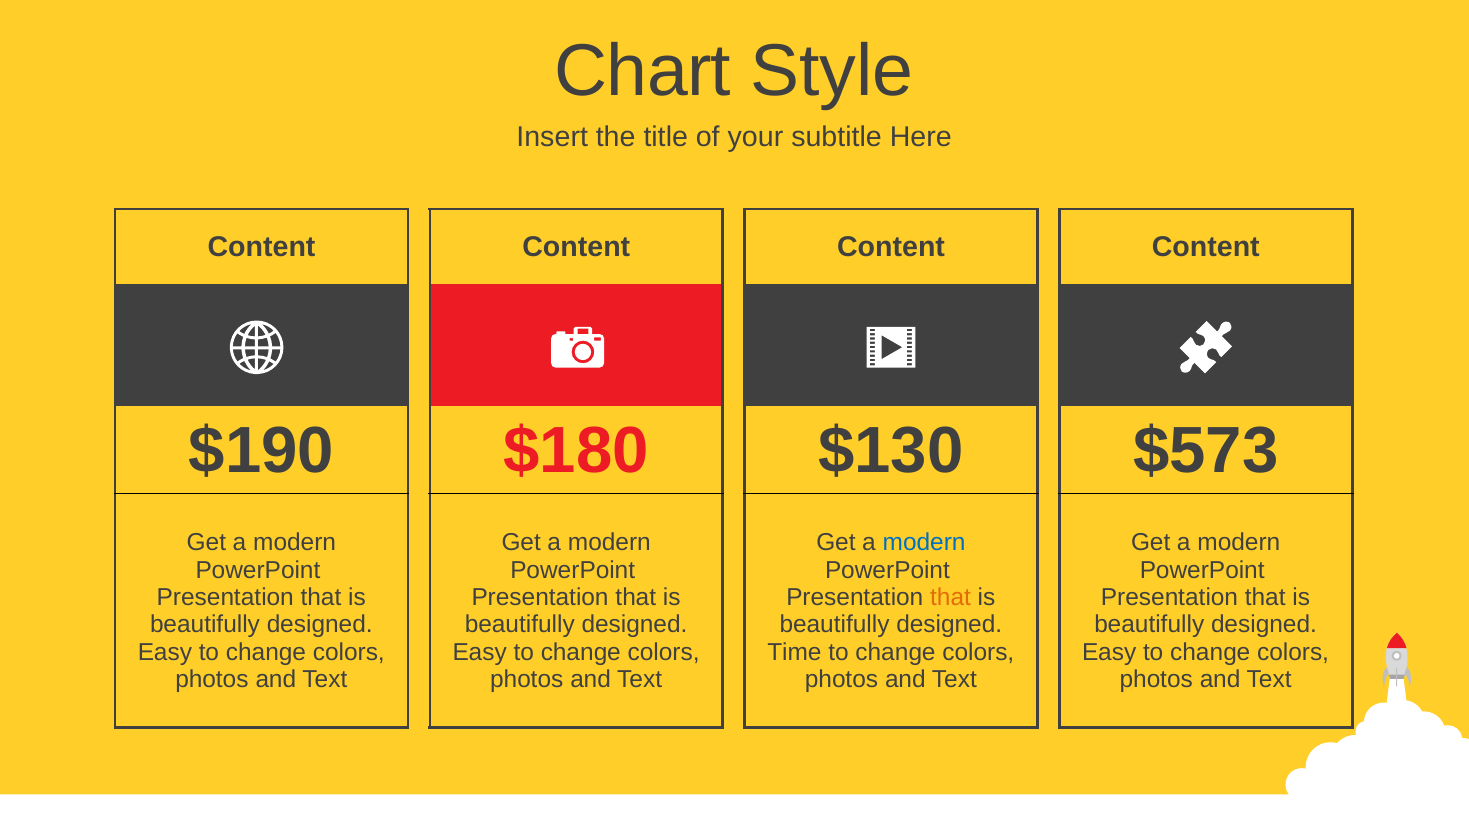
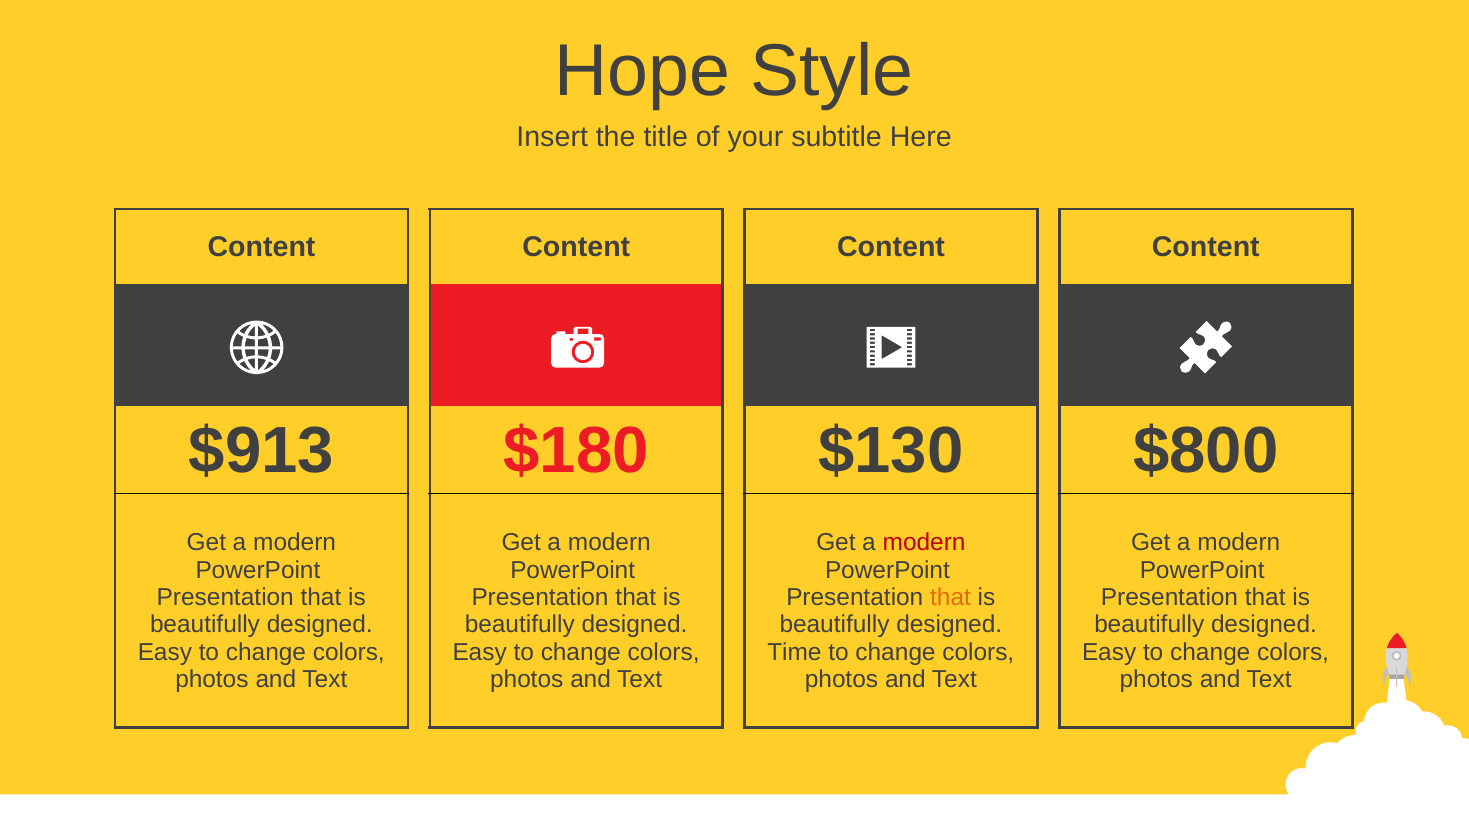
Chart: Chart -> Hope
$190: $190 -> $913
$573: $573 -> $800
modern at (924, 543) colour: blue -> red
